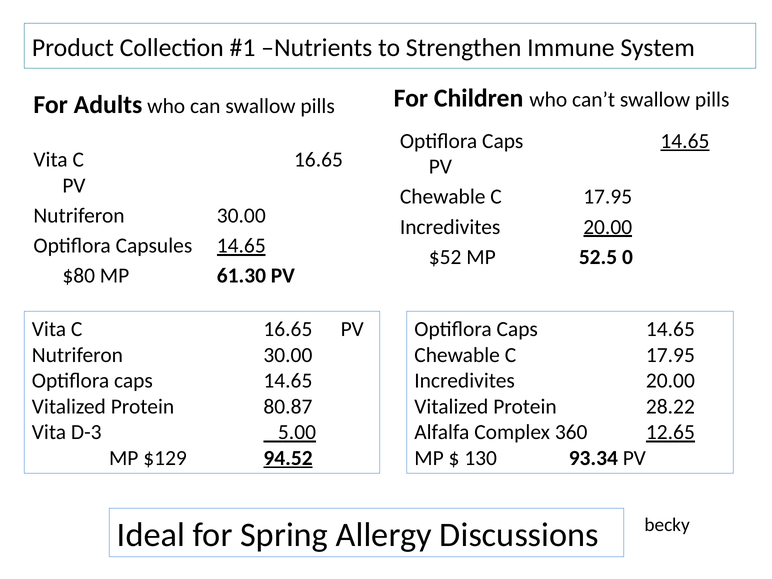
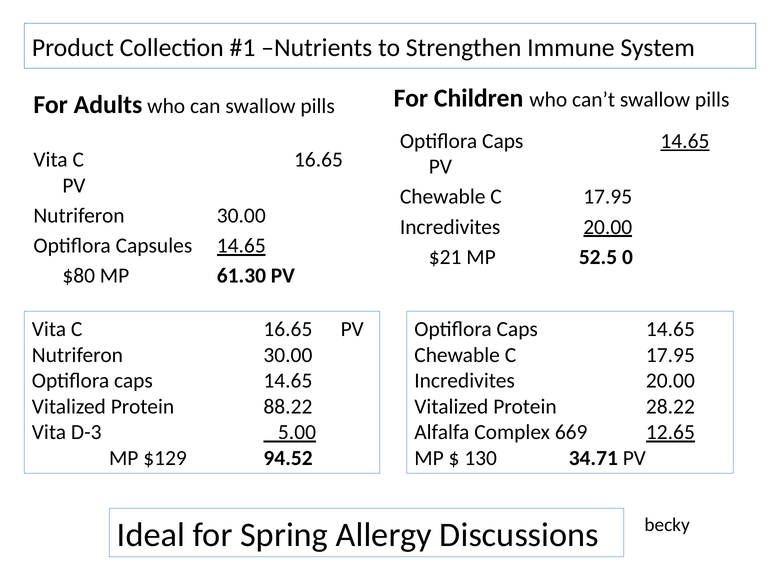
$52: $52 -> $21
80.87: 80.87 -> 88.22
360: 360 -> 669
94.52 underline: present -> none
93.34: 93.34 -> 34.71
